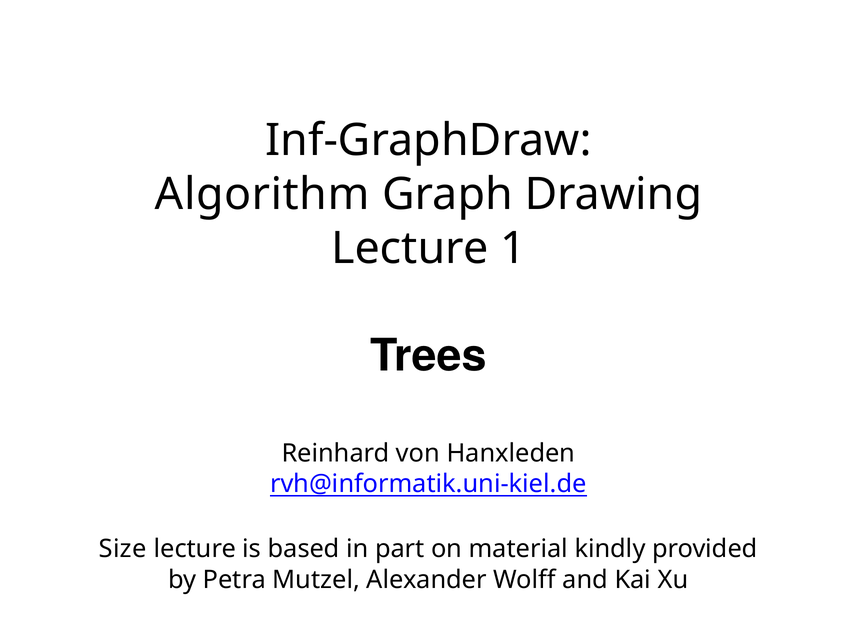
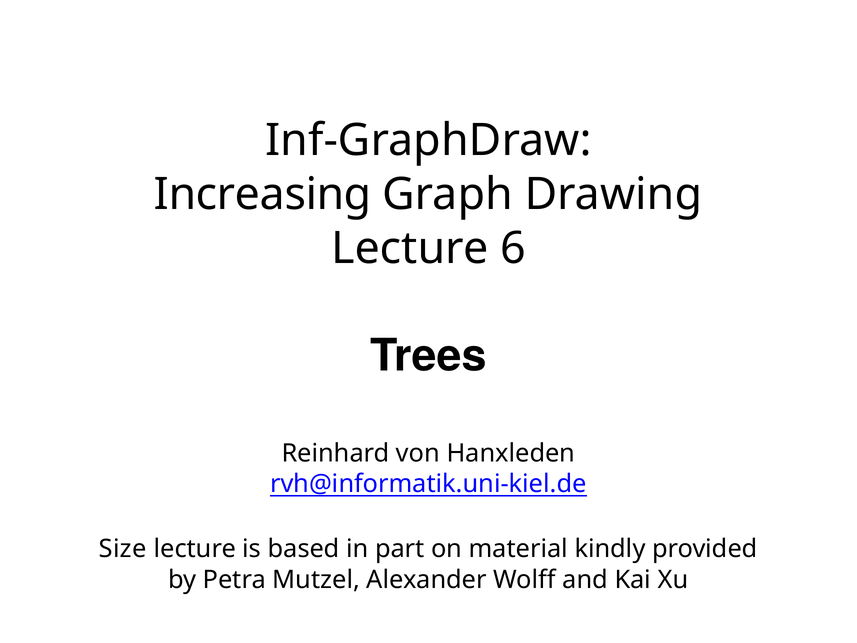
Algorithm: Algorithm -> Increasing
1: 1 -> 6
